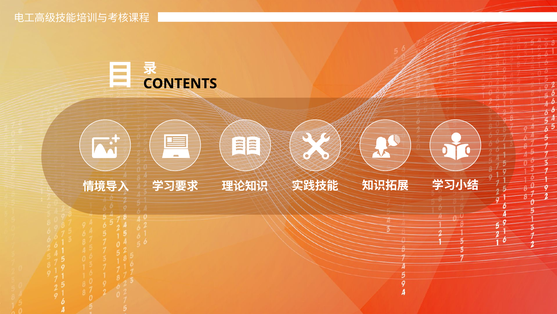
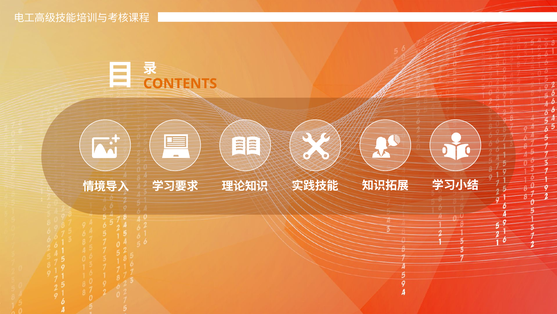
CONTENTS colour: black -> orange
